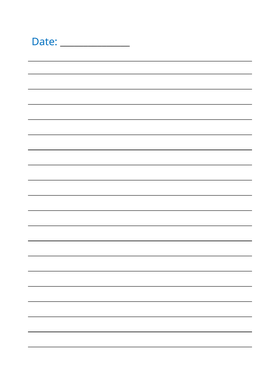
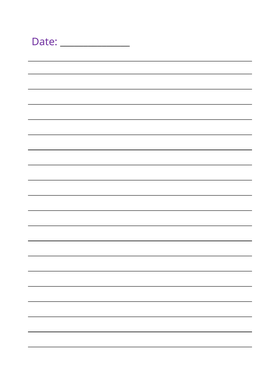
Date colour: blue -> purple
